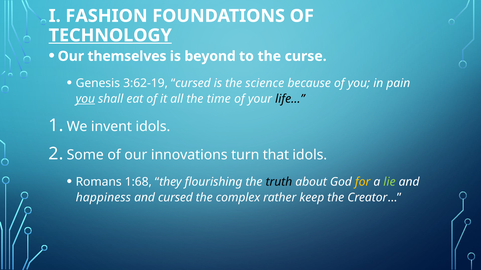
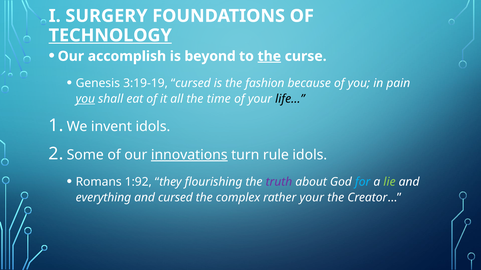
FASHION: FASHION -> SURGERY
themselves: themselves -> accomplish
the at (269, 56) underline: none -> present
3:62-19: 3:62-19 -> 3:19-19
science: science -> fashion
innovations underline: none -> present
that: that -> rule
1:68: 1:68 -> 1:92
truth colour: black -> purple
for colour: yellow -> light blue
happiness: happiness -> everything
rather keep: keep -> your
